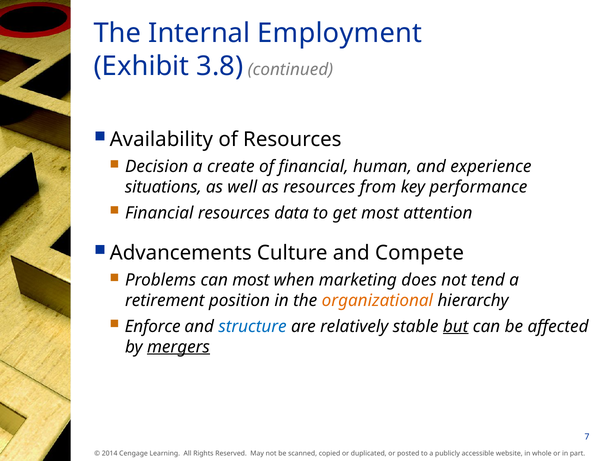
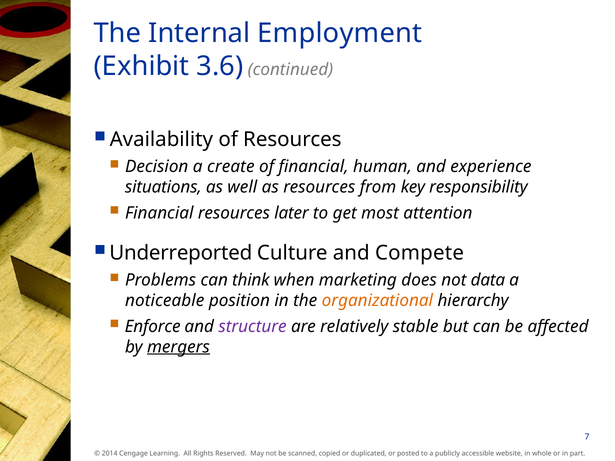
3.8: 3.8 -> 3.6
performance: performance -> responsibility
data: data -> later
Advancements: Advancements -> Underreported
can most: most -> think
tend: tend -> data
retirement: retirement -> noticeable
structure colour: blue -> purple
but underline: present -> none
